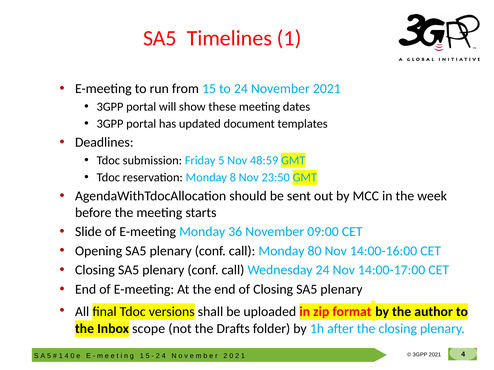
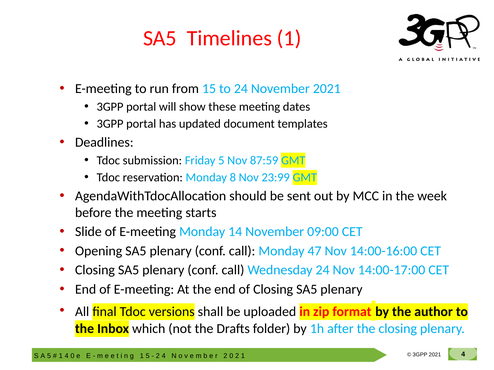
48:59: 48:59 -> 87:59
23:50: 23:50 -> 23:99
36: 36 -> 14
80: 80 -> 47
scope: scope -> which
